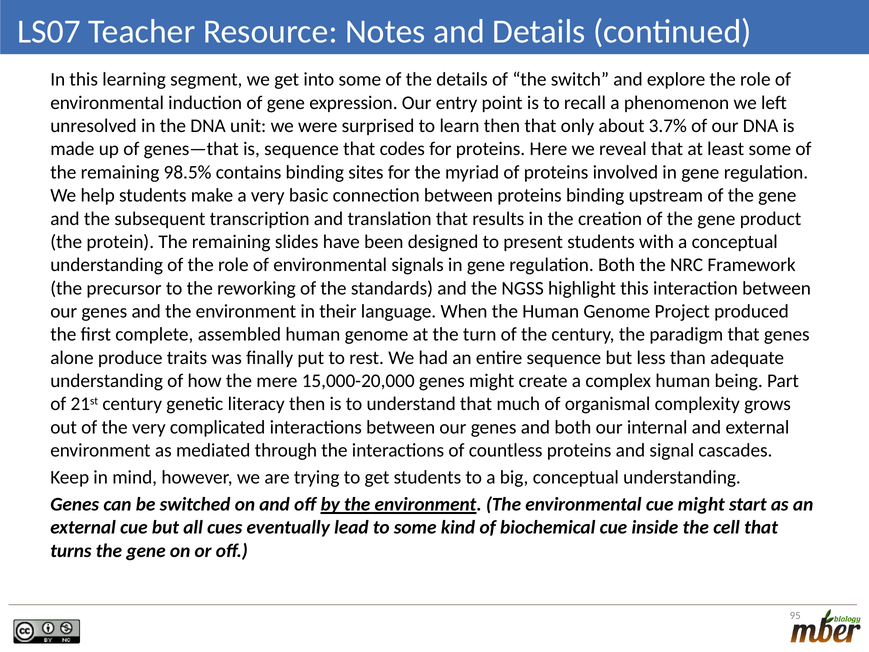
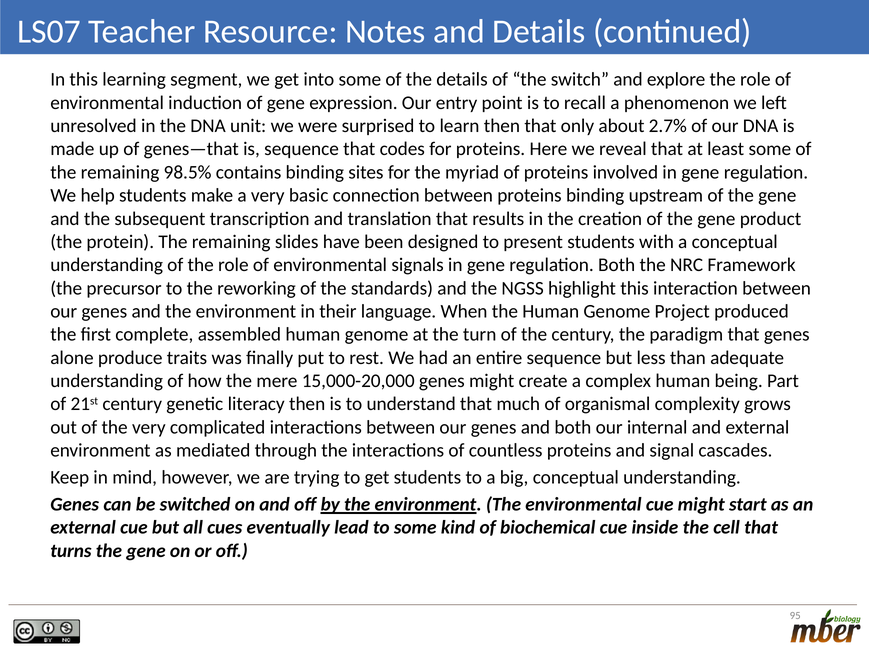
3.7%: 3.7% -> 2.7%
